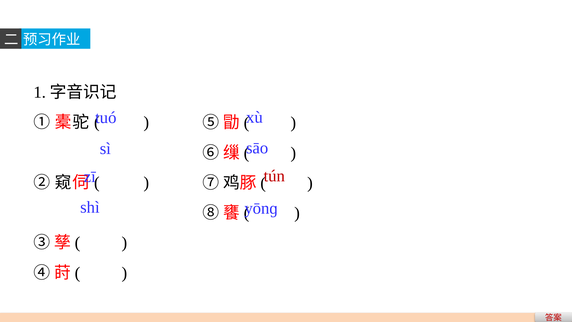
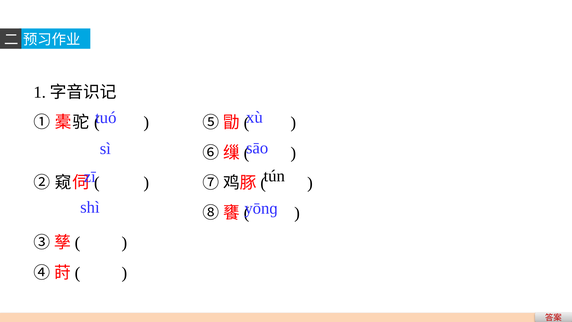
tún colour: red -> black
